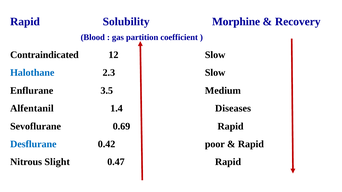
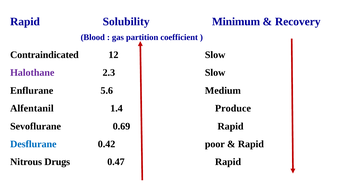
Morphine: Morphine -> Minimum
Halothane colour: blue -> purple
3.5: 3.5 -> 5.6
Diseases: Diseases -> Produce
Slight: Slight -> Drugs
